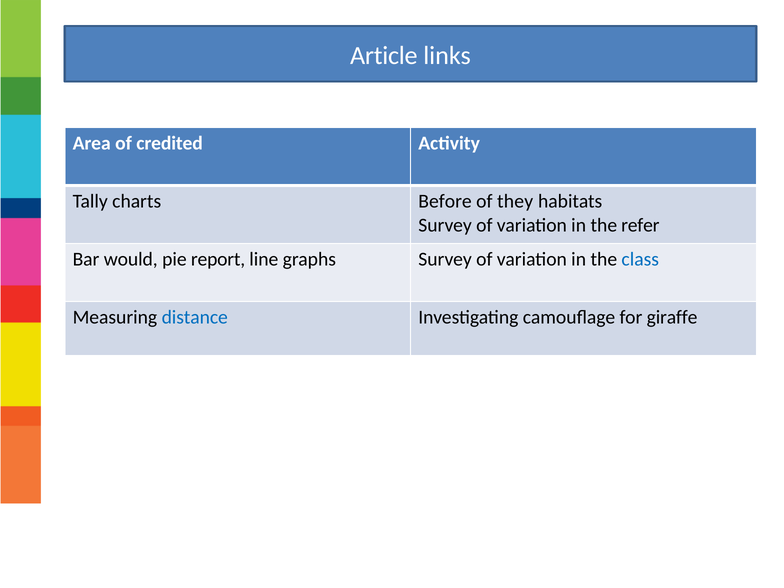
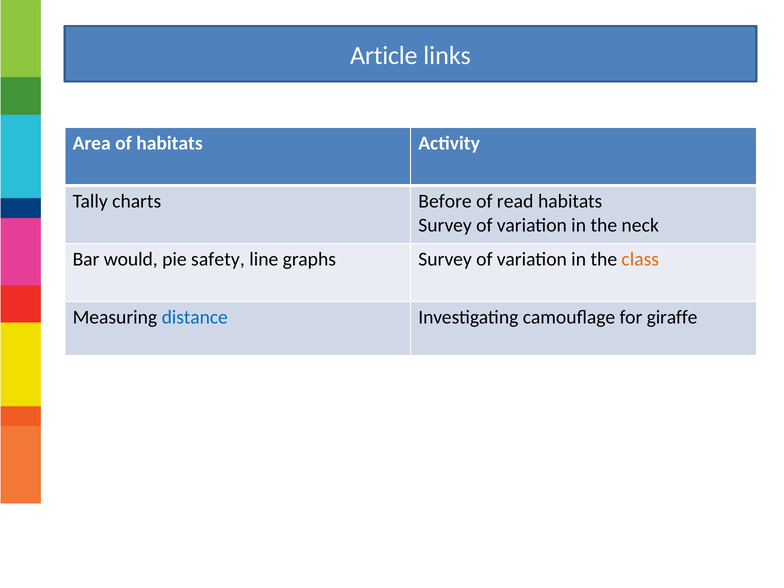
of credited: credited -> habitats
they: they -> read
refer: refer -> neck
report: report -> safety
class colour: blue -> orange
